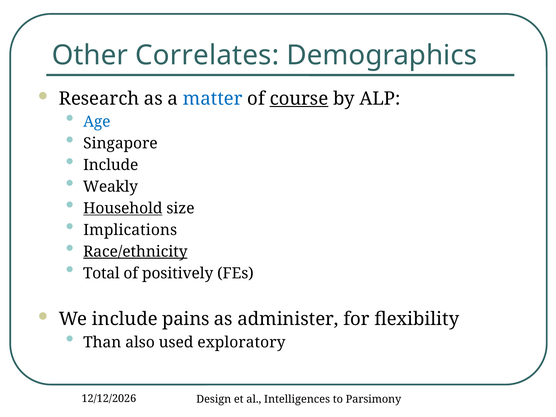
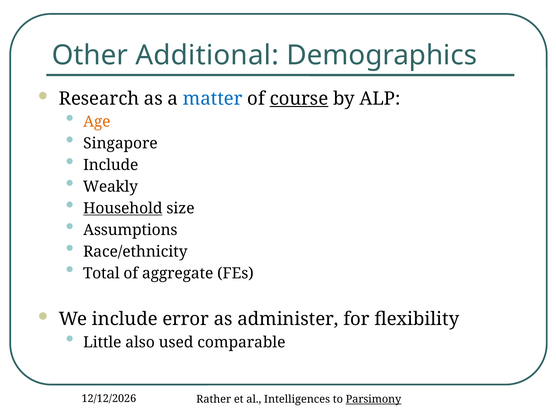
Correlates: Correlates -> Additional
Age colour: blue -> orange
Implications: Implications -> Assumptions
Race/ethnicity underline: present -> none
positively: positively -> aggregate
pains: pains -> error
Than: Than -> Little
exploratory: exploratory -> comparable
Design: Design -> Rather
Parsimony underline: none -> present
